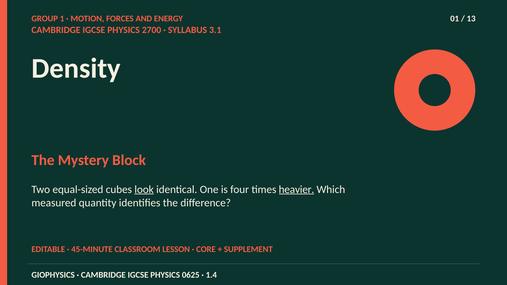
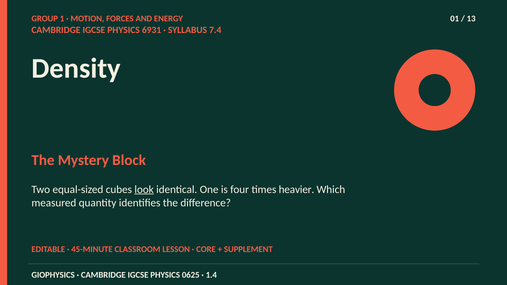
2700: 2700 -> 6931
3.1: 3.1 -> 7.4
heavier underline: present -> none
